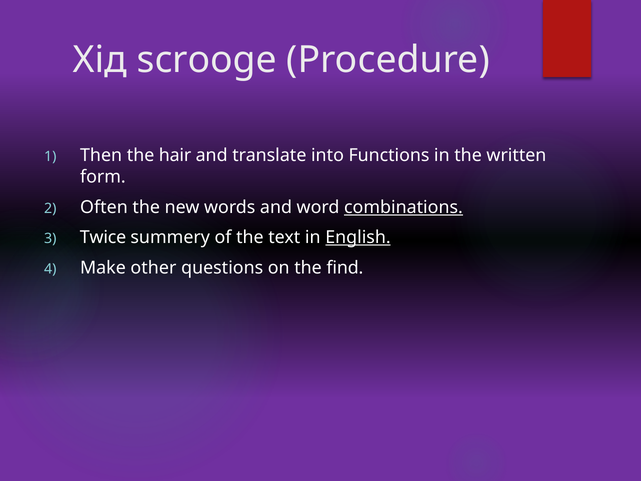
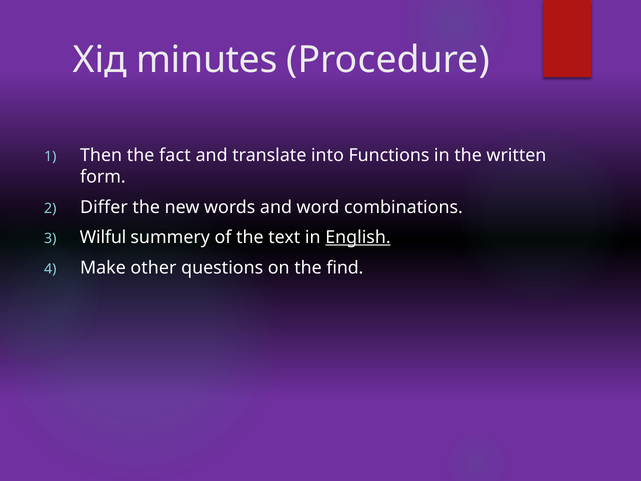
scrooge: scrooge -> minutes
hair: hair -> fact
Often: Often -> Differ
combinations underline: present -> none
Twice: Twice -> Wilful
